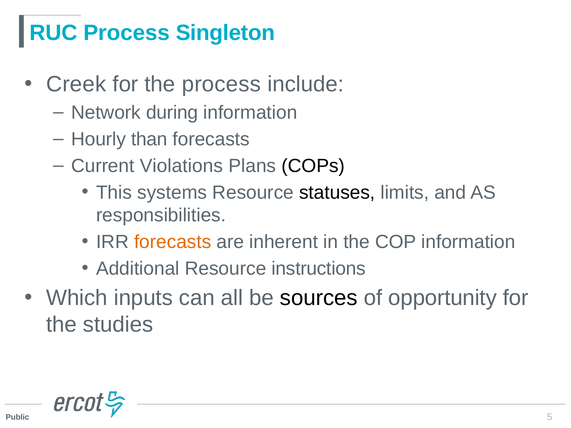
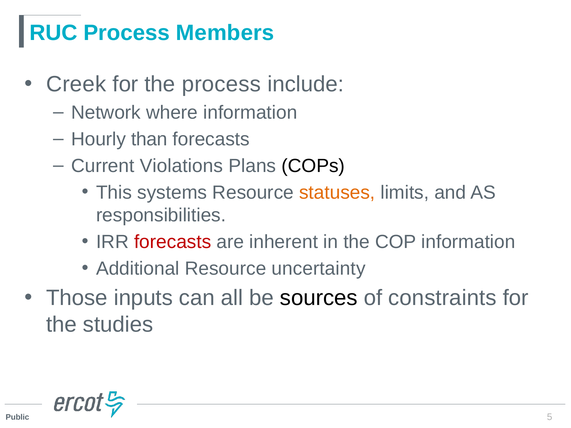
Singleton: Singleton -> Members
during: during -> where
statuses colour: black -> orange
forecasts at (173, 242) colour: orange -> red
instructions: instructions -> uncertainty
Which: Which -> Those
opportunity: opportunity -> constraints
